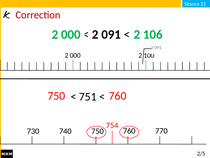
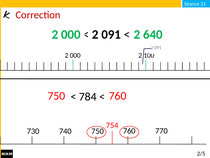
106: 106 -> 640
751: 751 -> 784
